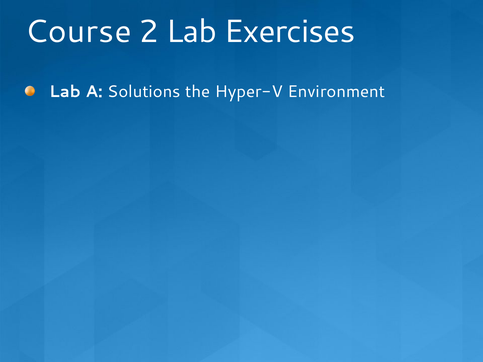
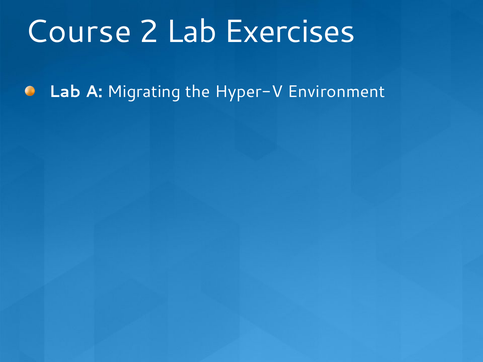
Solutions: Solutions -> Migrating
